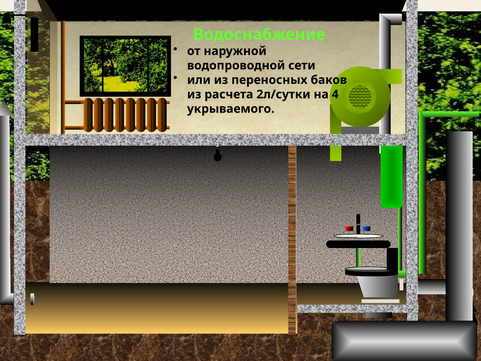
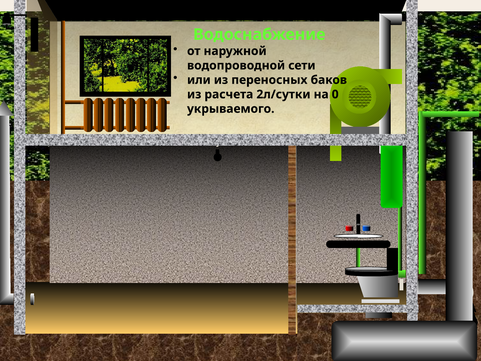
на 4: 4 -> 0
